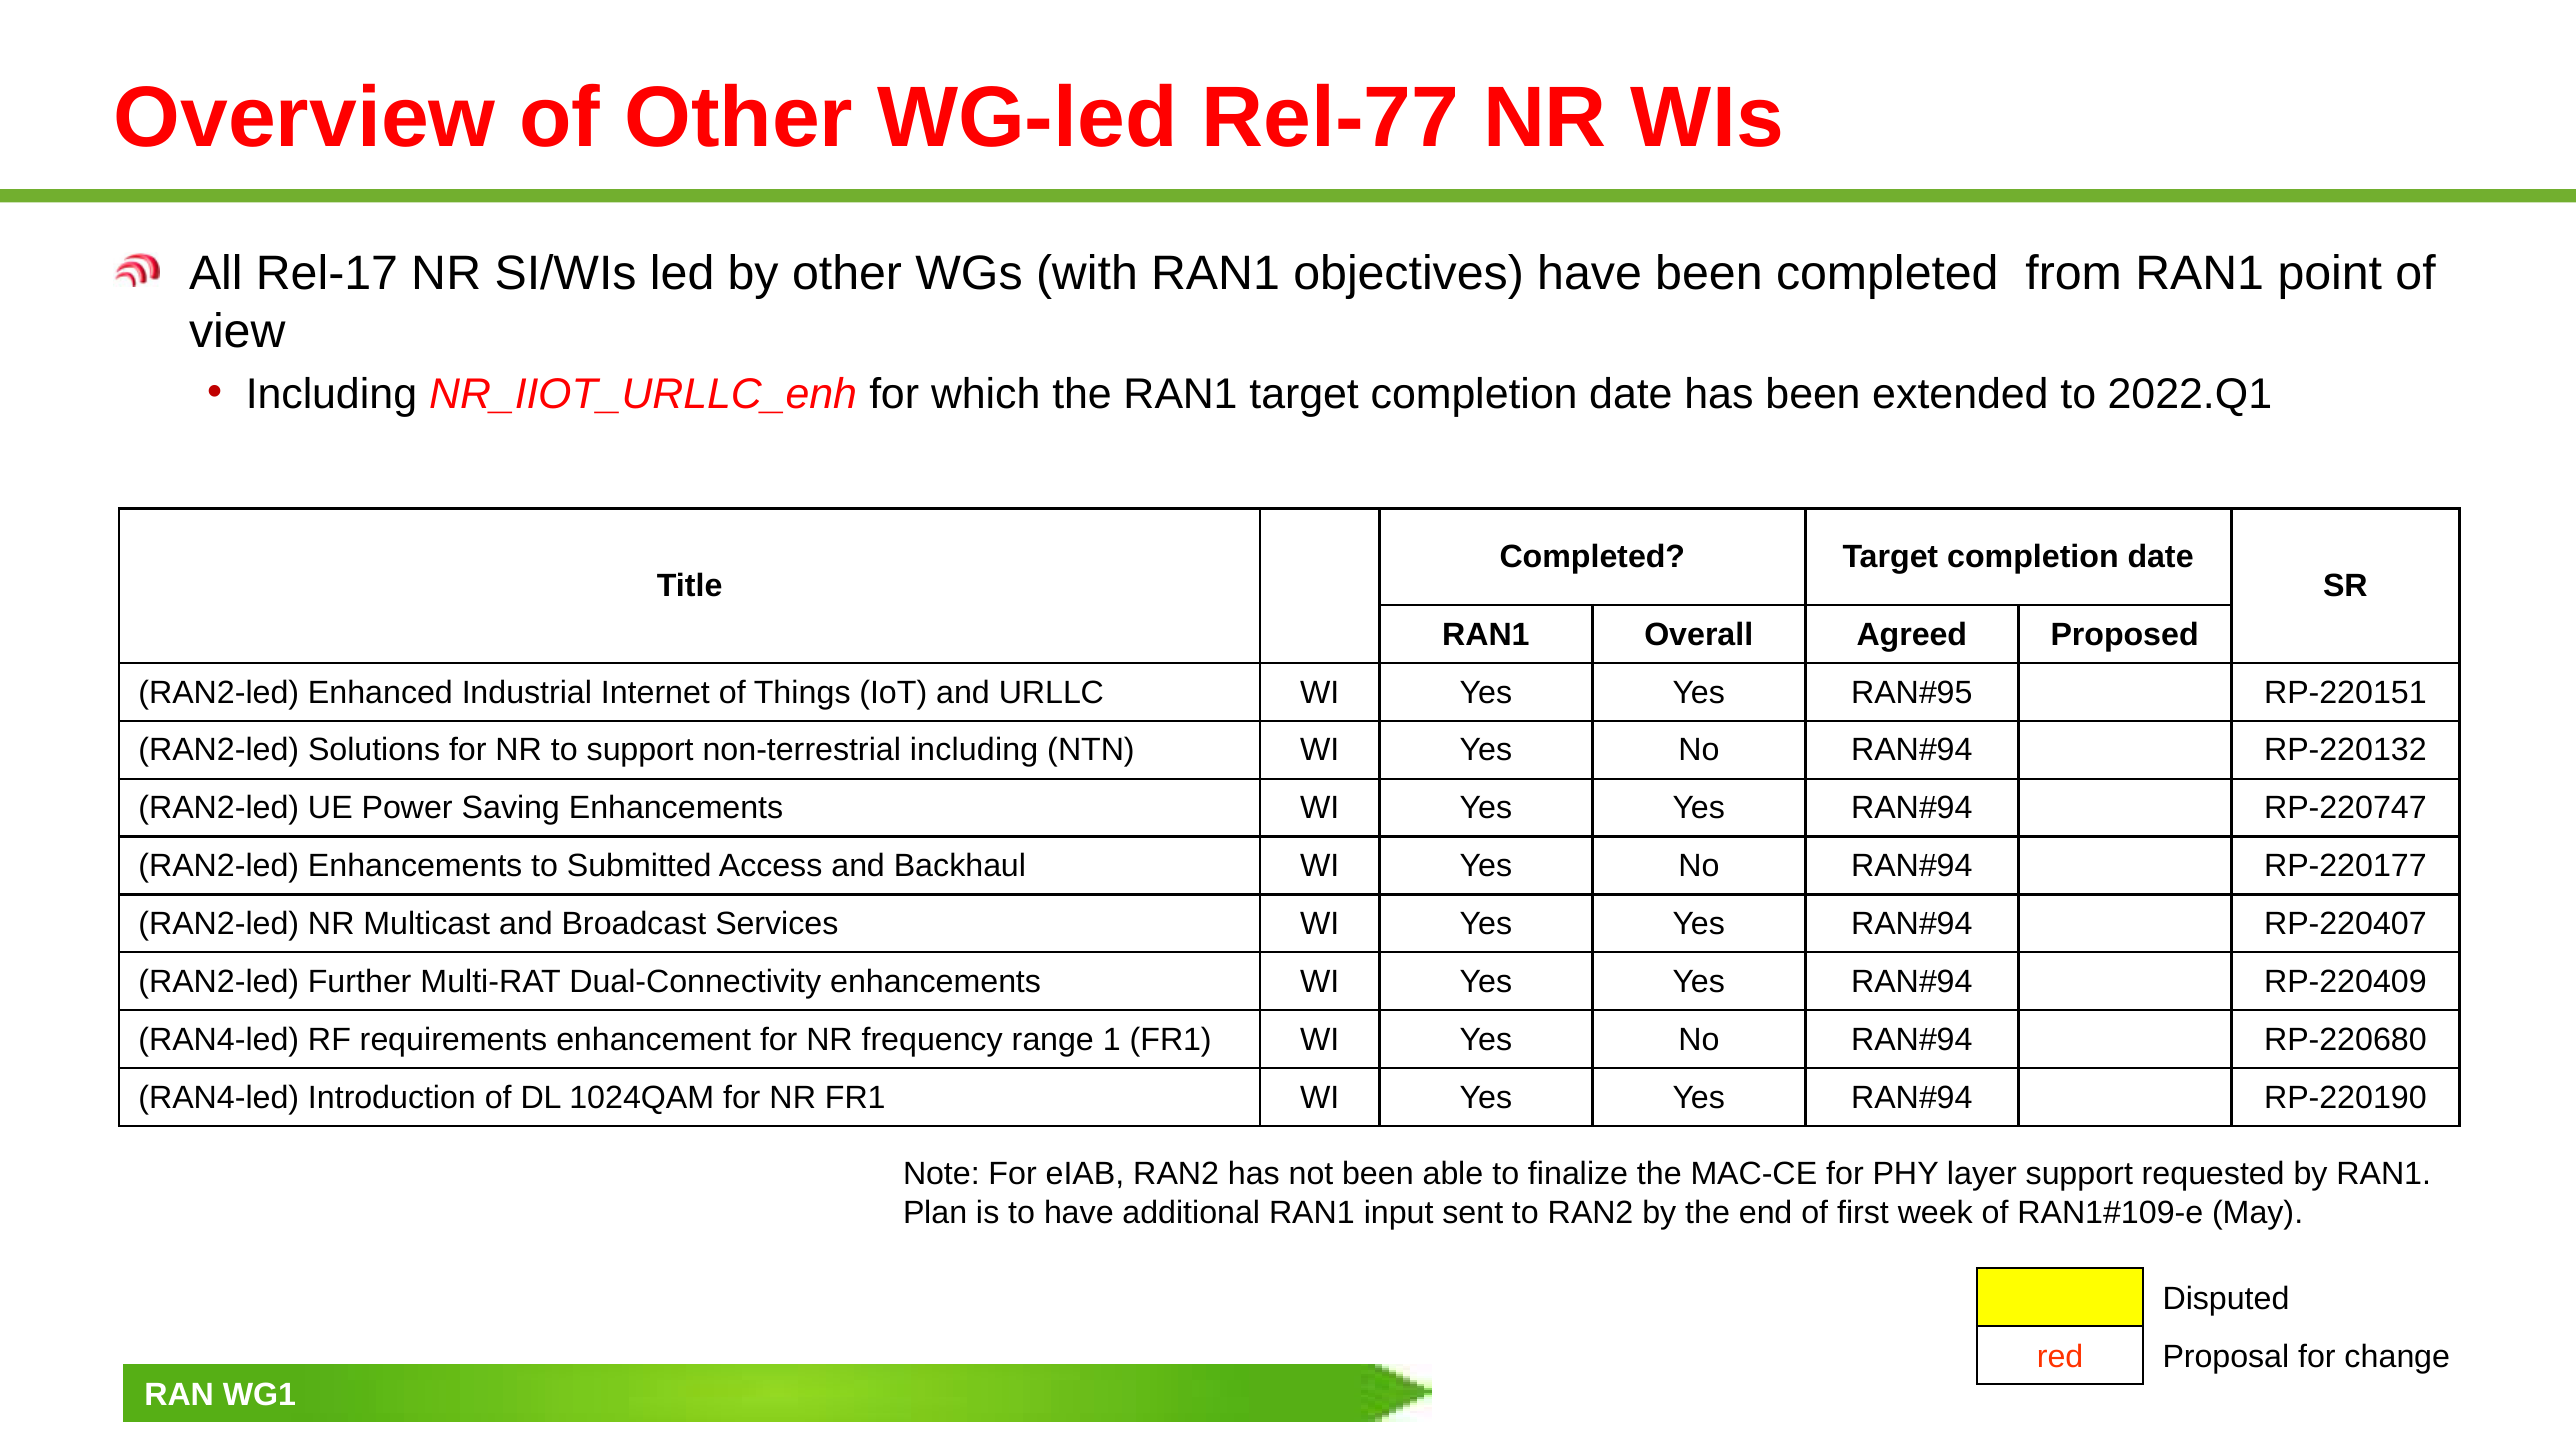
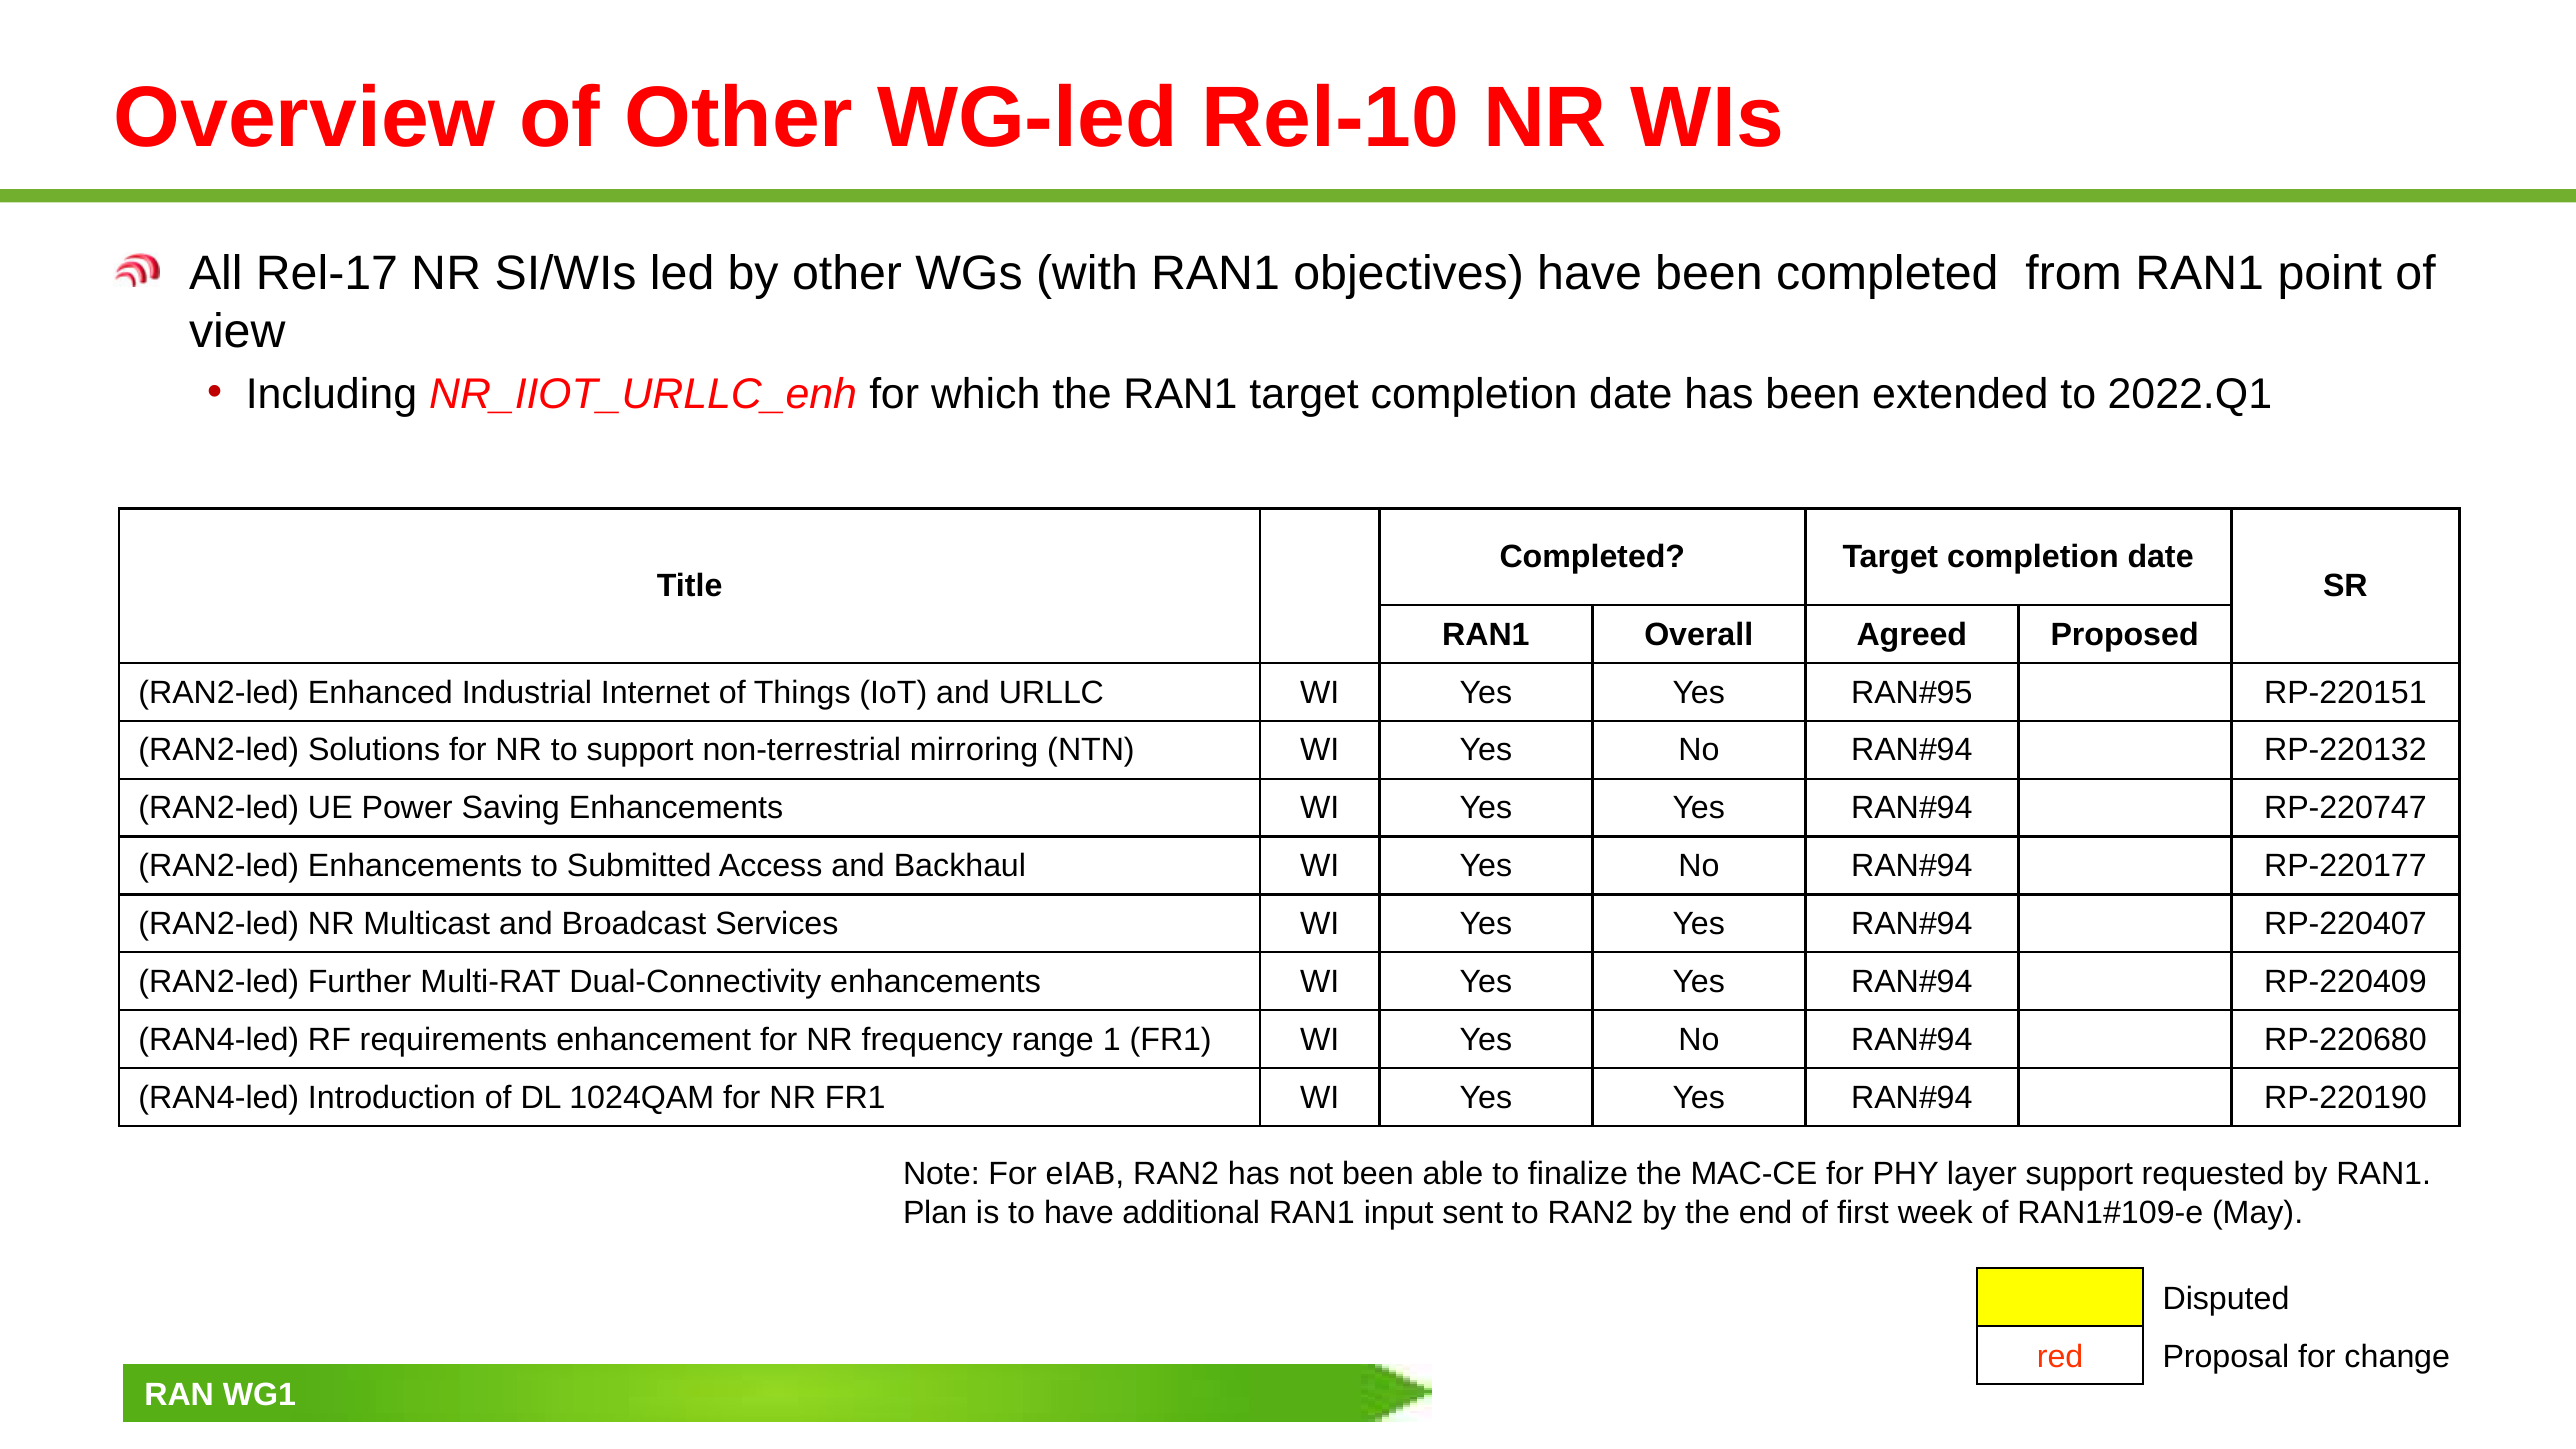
Rel-77: Rel-77 -> Rel-10
non-terrestrial including: including -> mirroring
